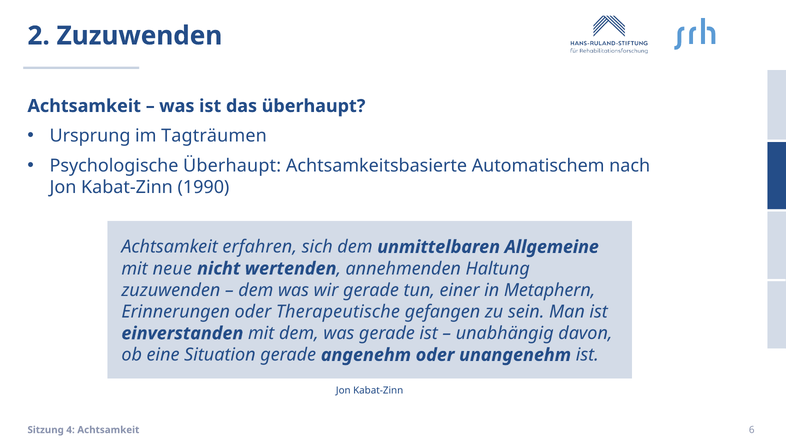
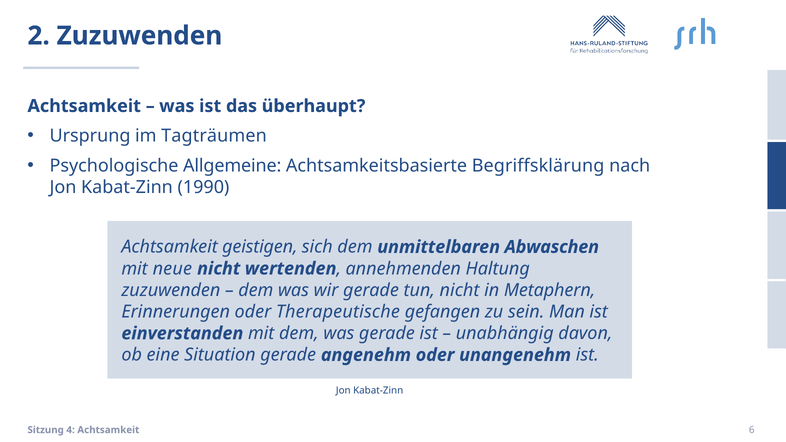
Psychologische Überhaupt: Überhaupt -> Allgemeine
Automatischem: Automatischem -> Begriffsklärung
erfahren: erfahren -> geistigen
Allgemeine: Allgemeine -> Abwaschen
tun einer: einer -> nicht
